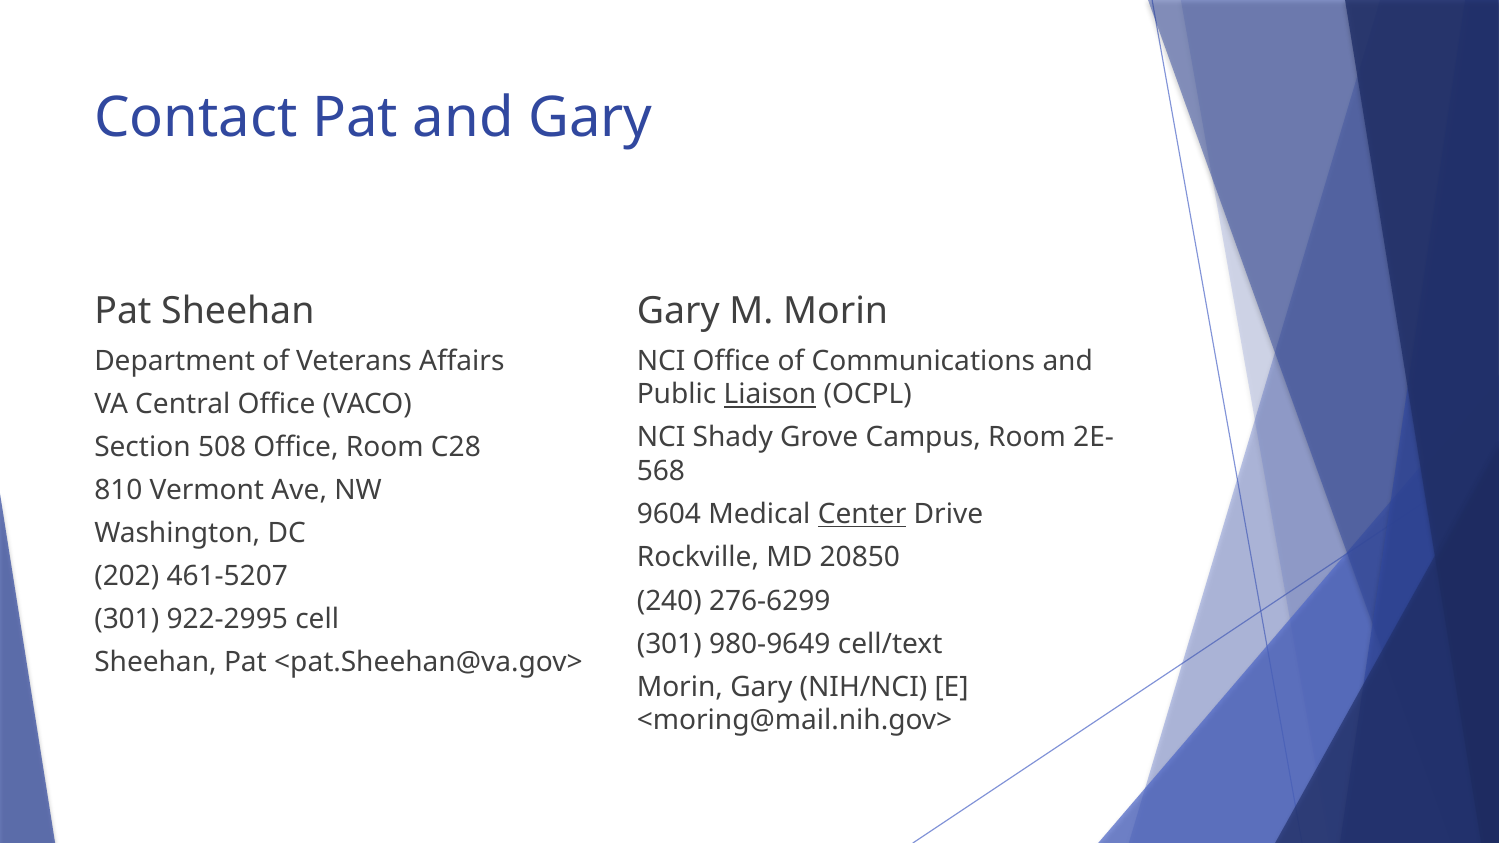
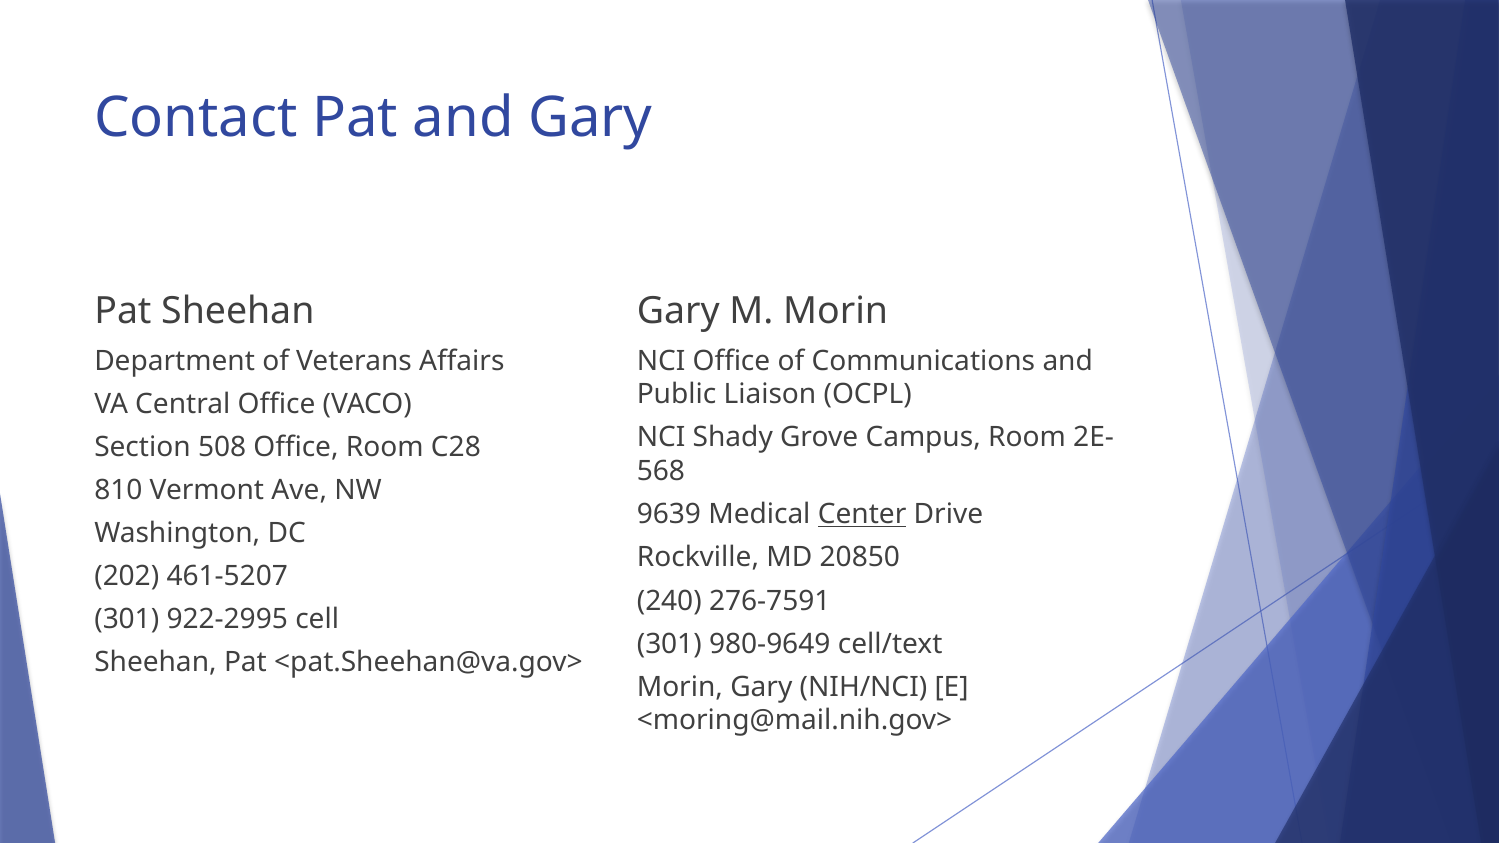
Liaison underline: present -> none
9604: 9604 -> 9639
276-6299: 276-6299 -> 276-7591
